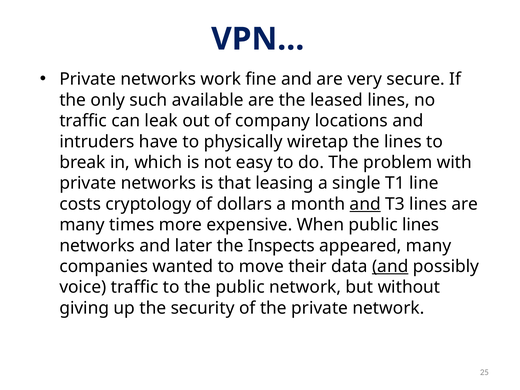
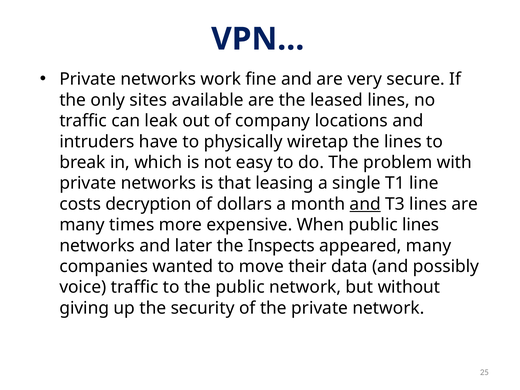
such: such -> sites
cryptology: cryptology -> decryption
and at (390, 266) underline: present -> none
